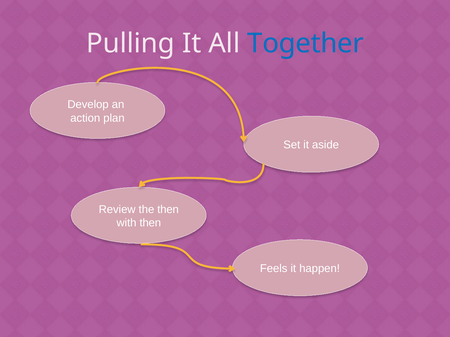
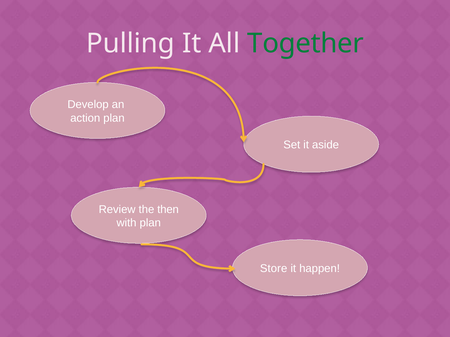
Together colour: blue -> green
with then: then -> plan
Feels: Feels -> Store
